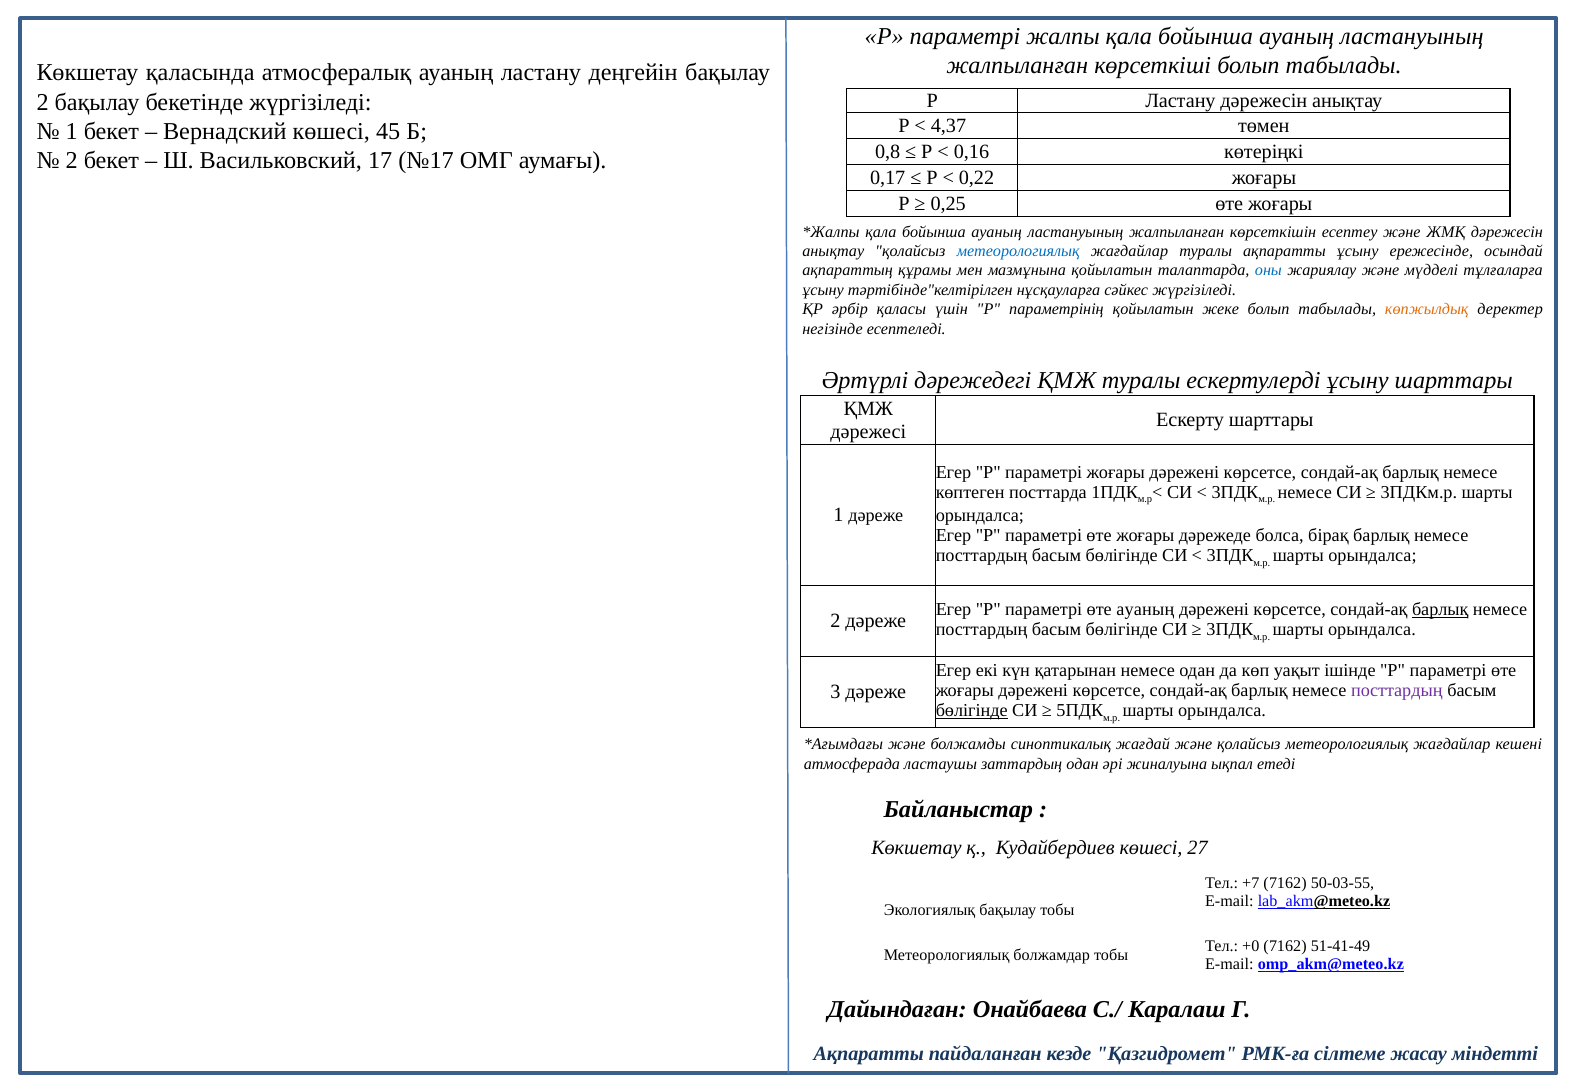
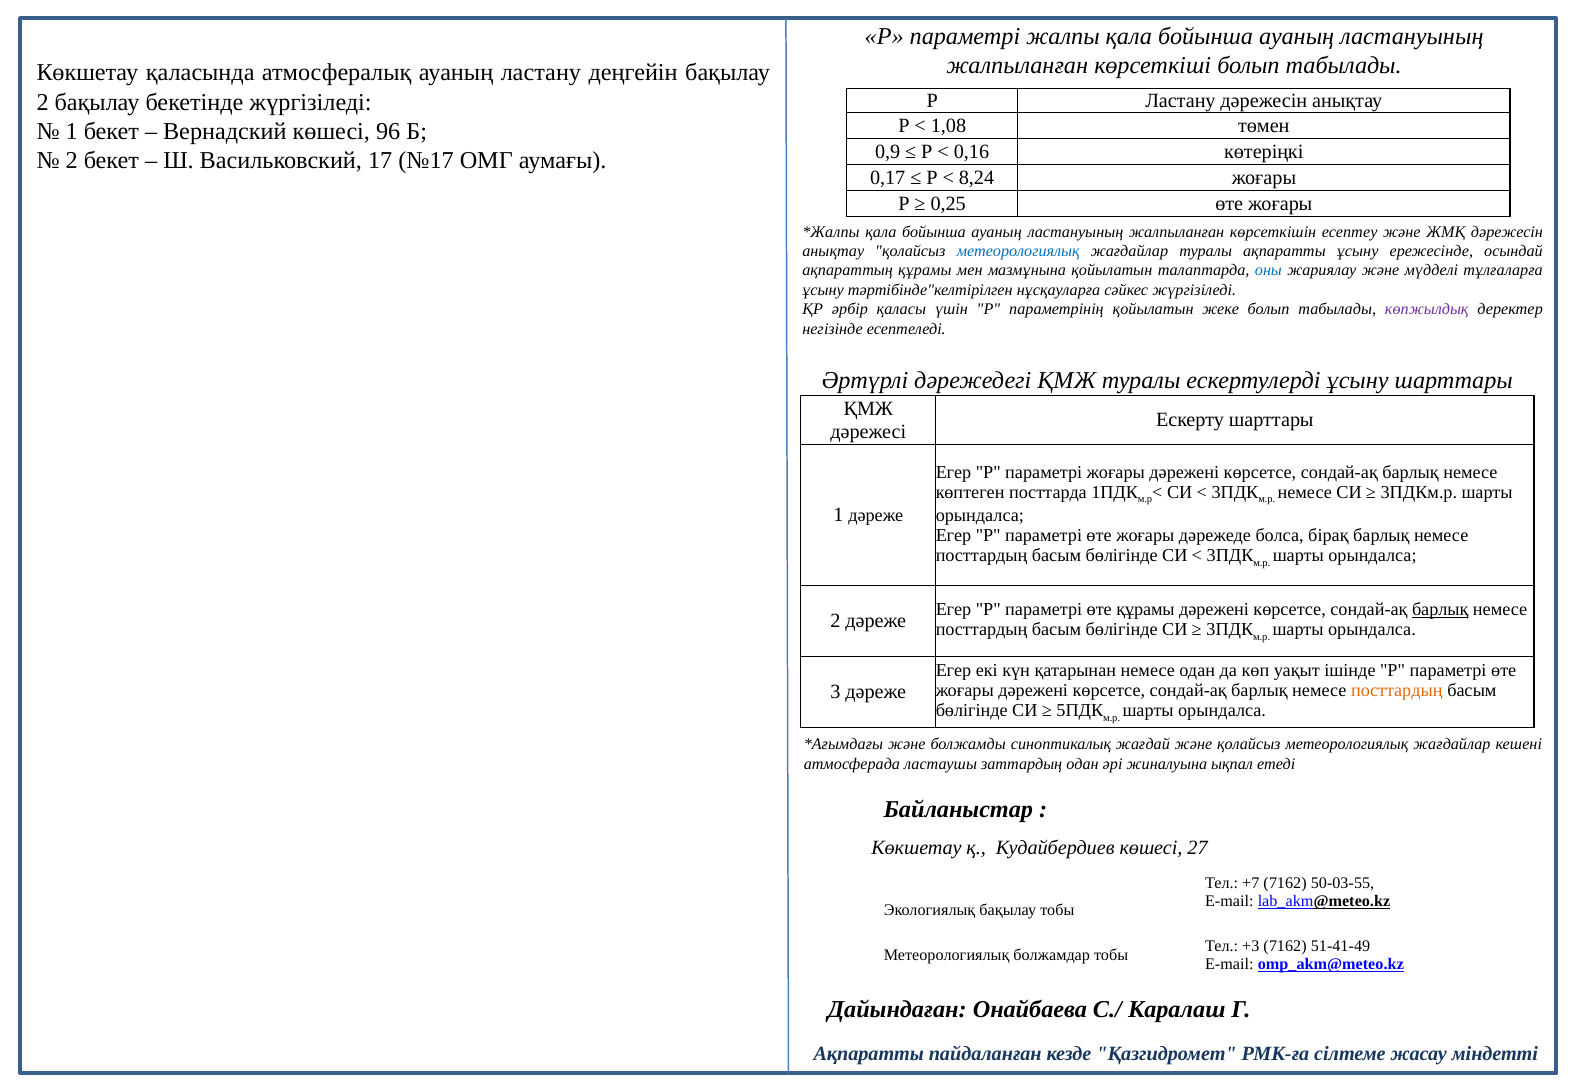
4,37: 4,37 -> 1,08
45: 45 -> 96
0,8: 0,8 -> 0,9
0,22: 0,22 -> 8,24
көпжылдық colour: orange -> purple
өте ауаның: ауаның -> құрамы
посттардың at (1397, 690) colour: purple -> orange
бөлігінде at (972, 711) underline: present -> none
+0: +0 -> +3
